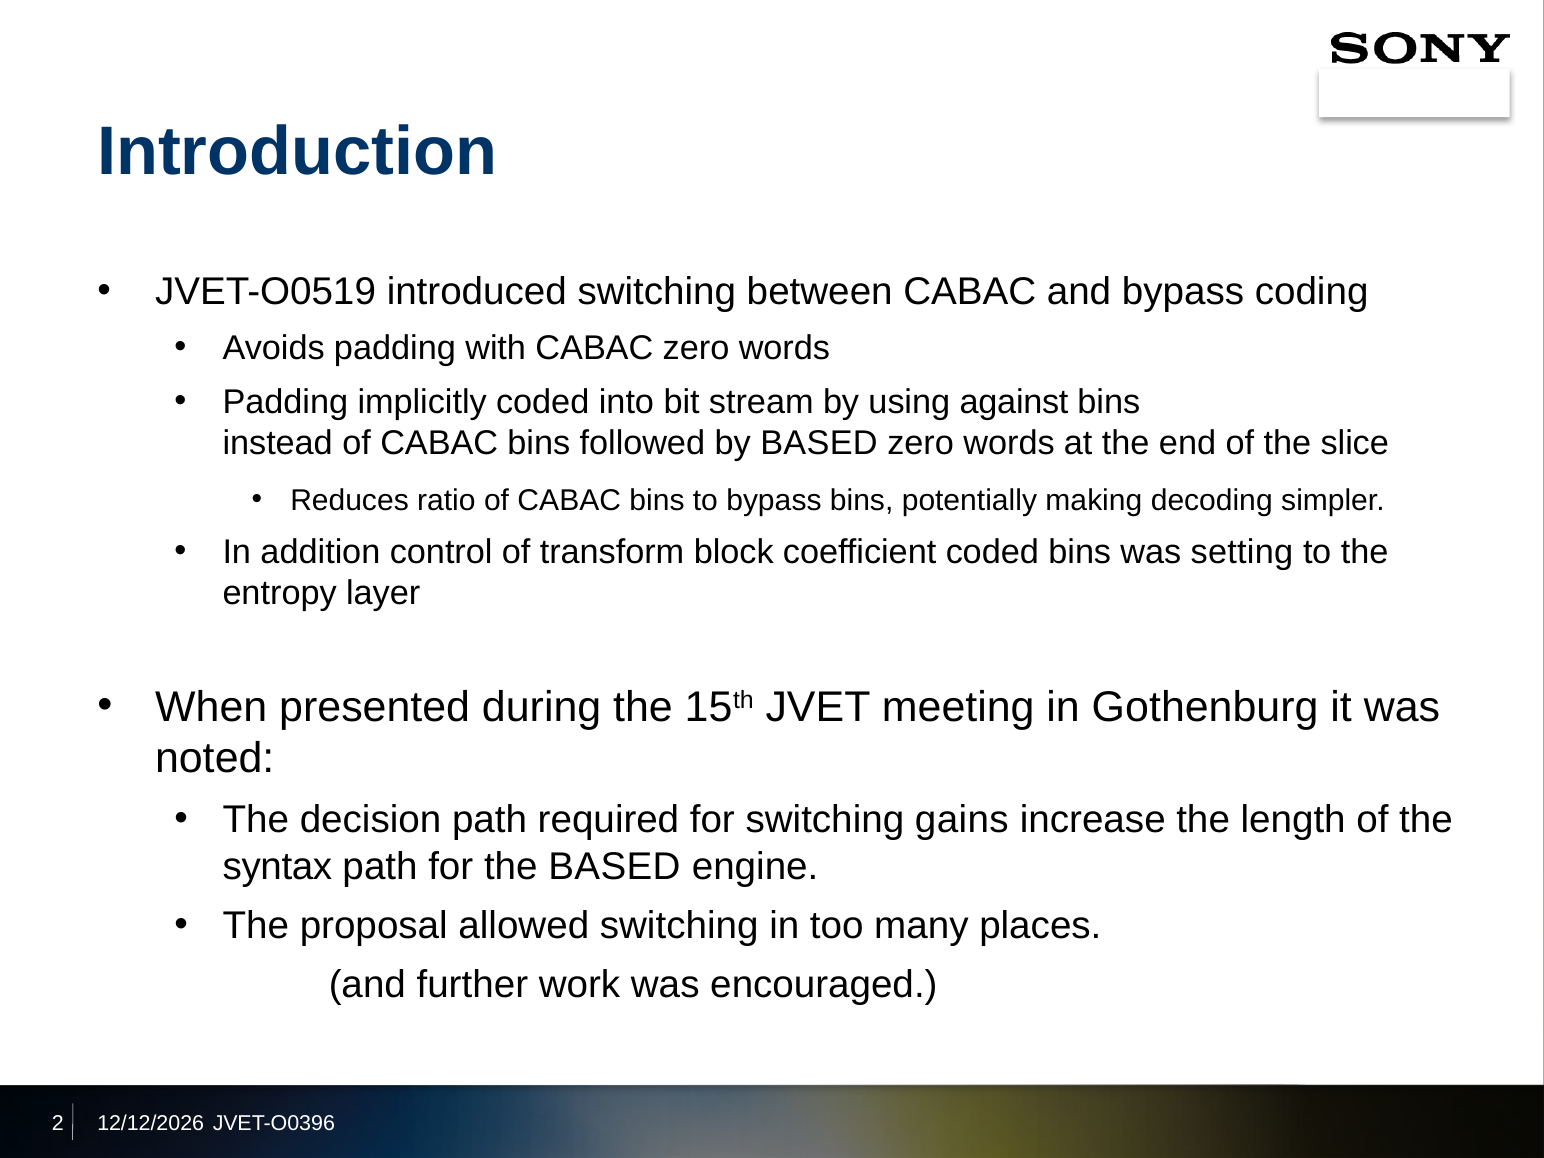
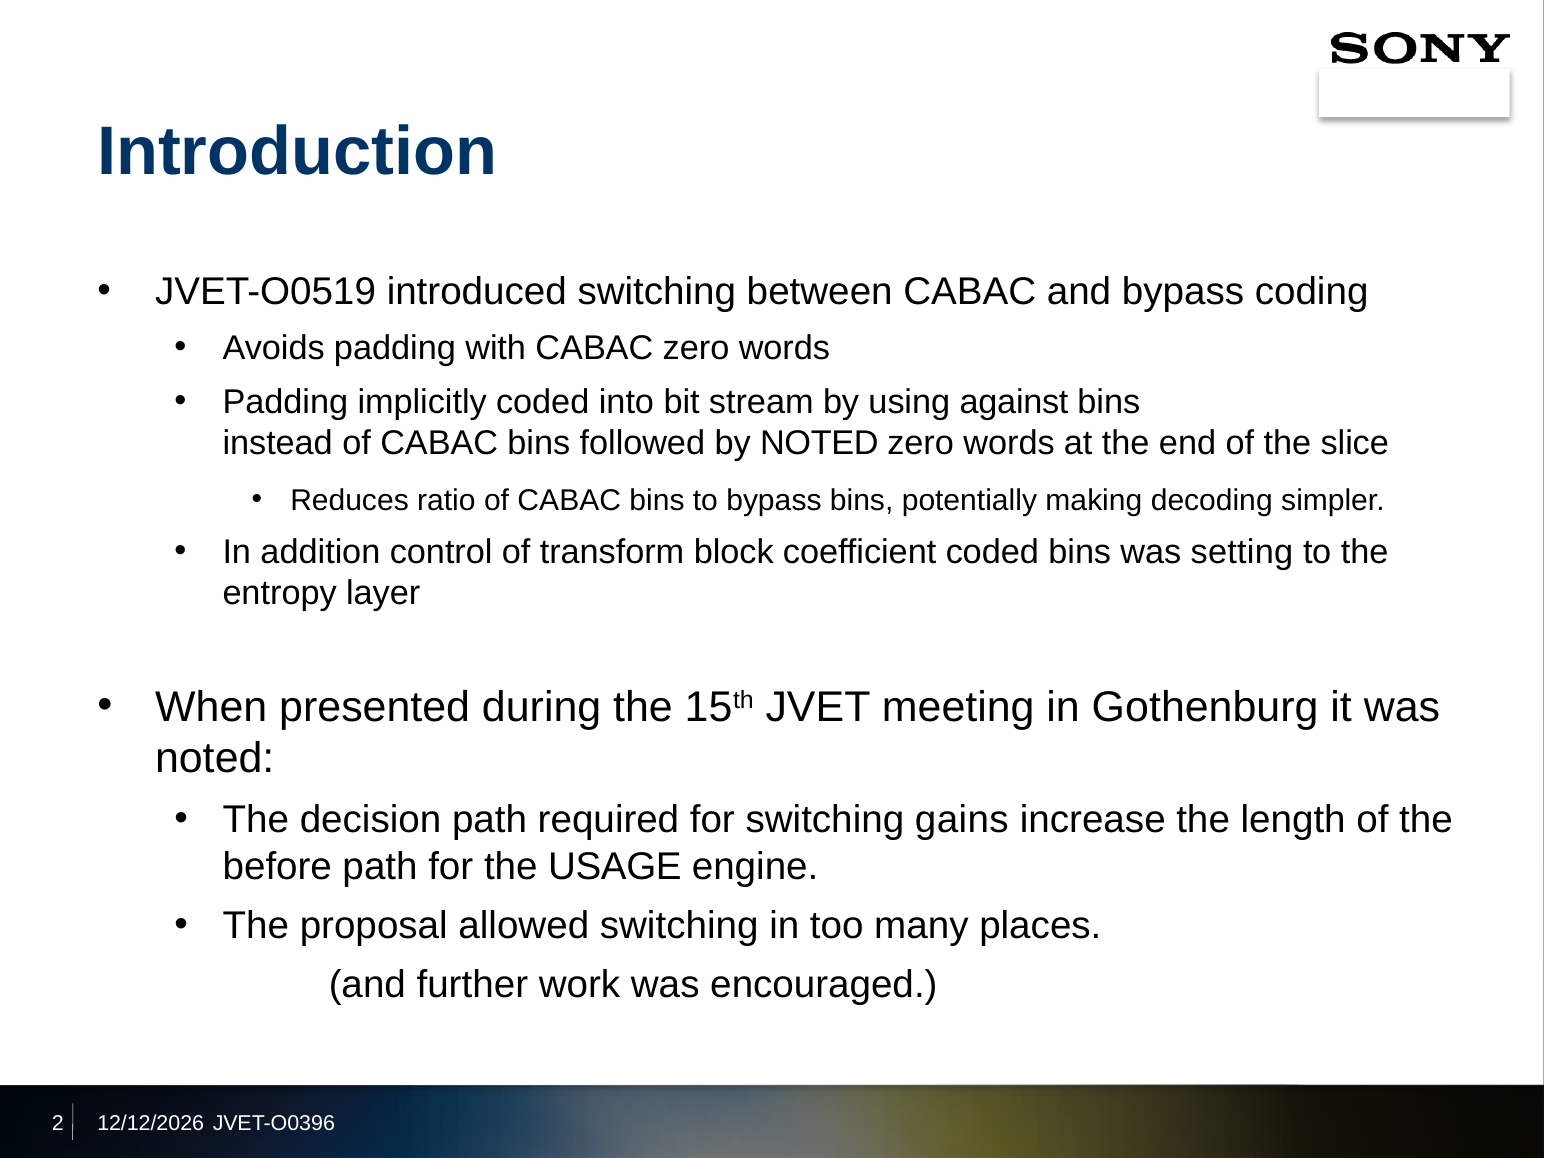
by BASED: BASED -> NOTED
syntax: syntax -> before
the BASED: BASED -> USAGE
